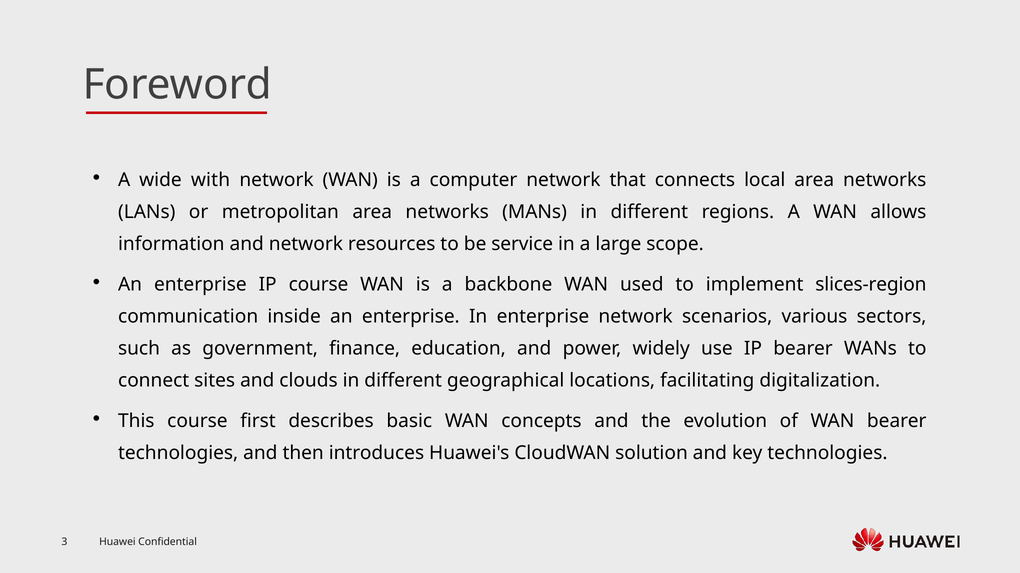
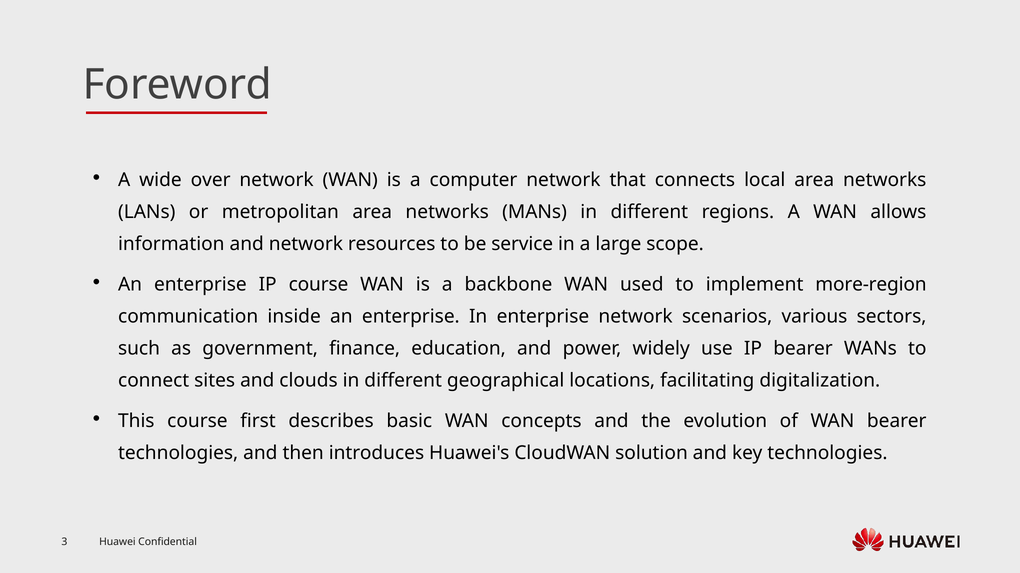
with: with -> over
slices-region: slices-region -> more-region
